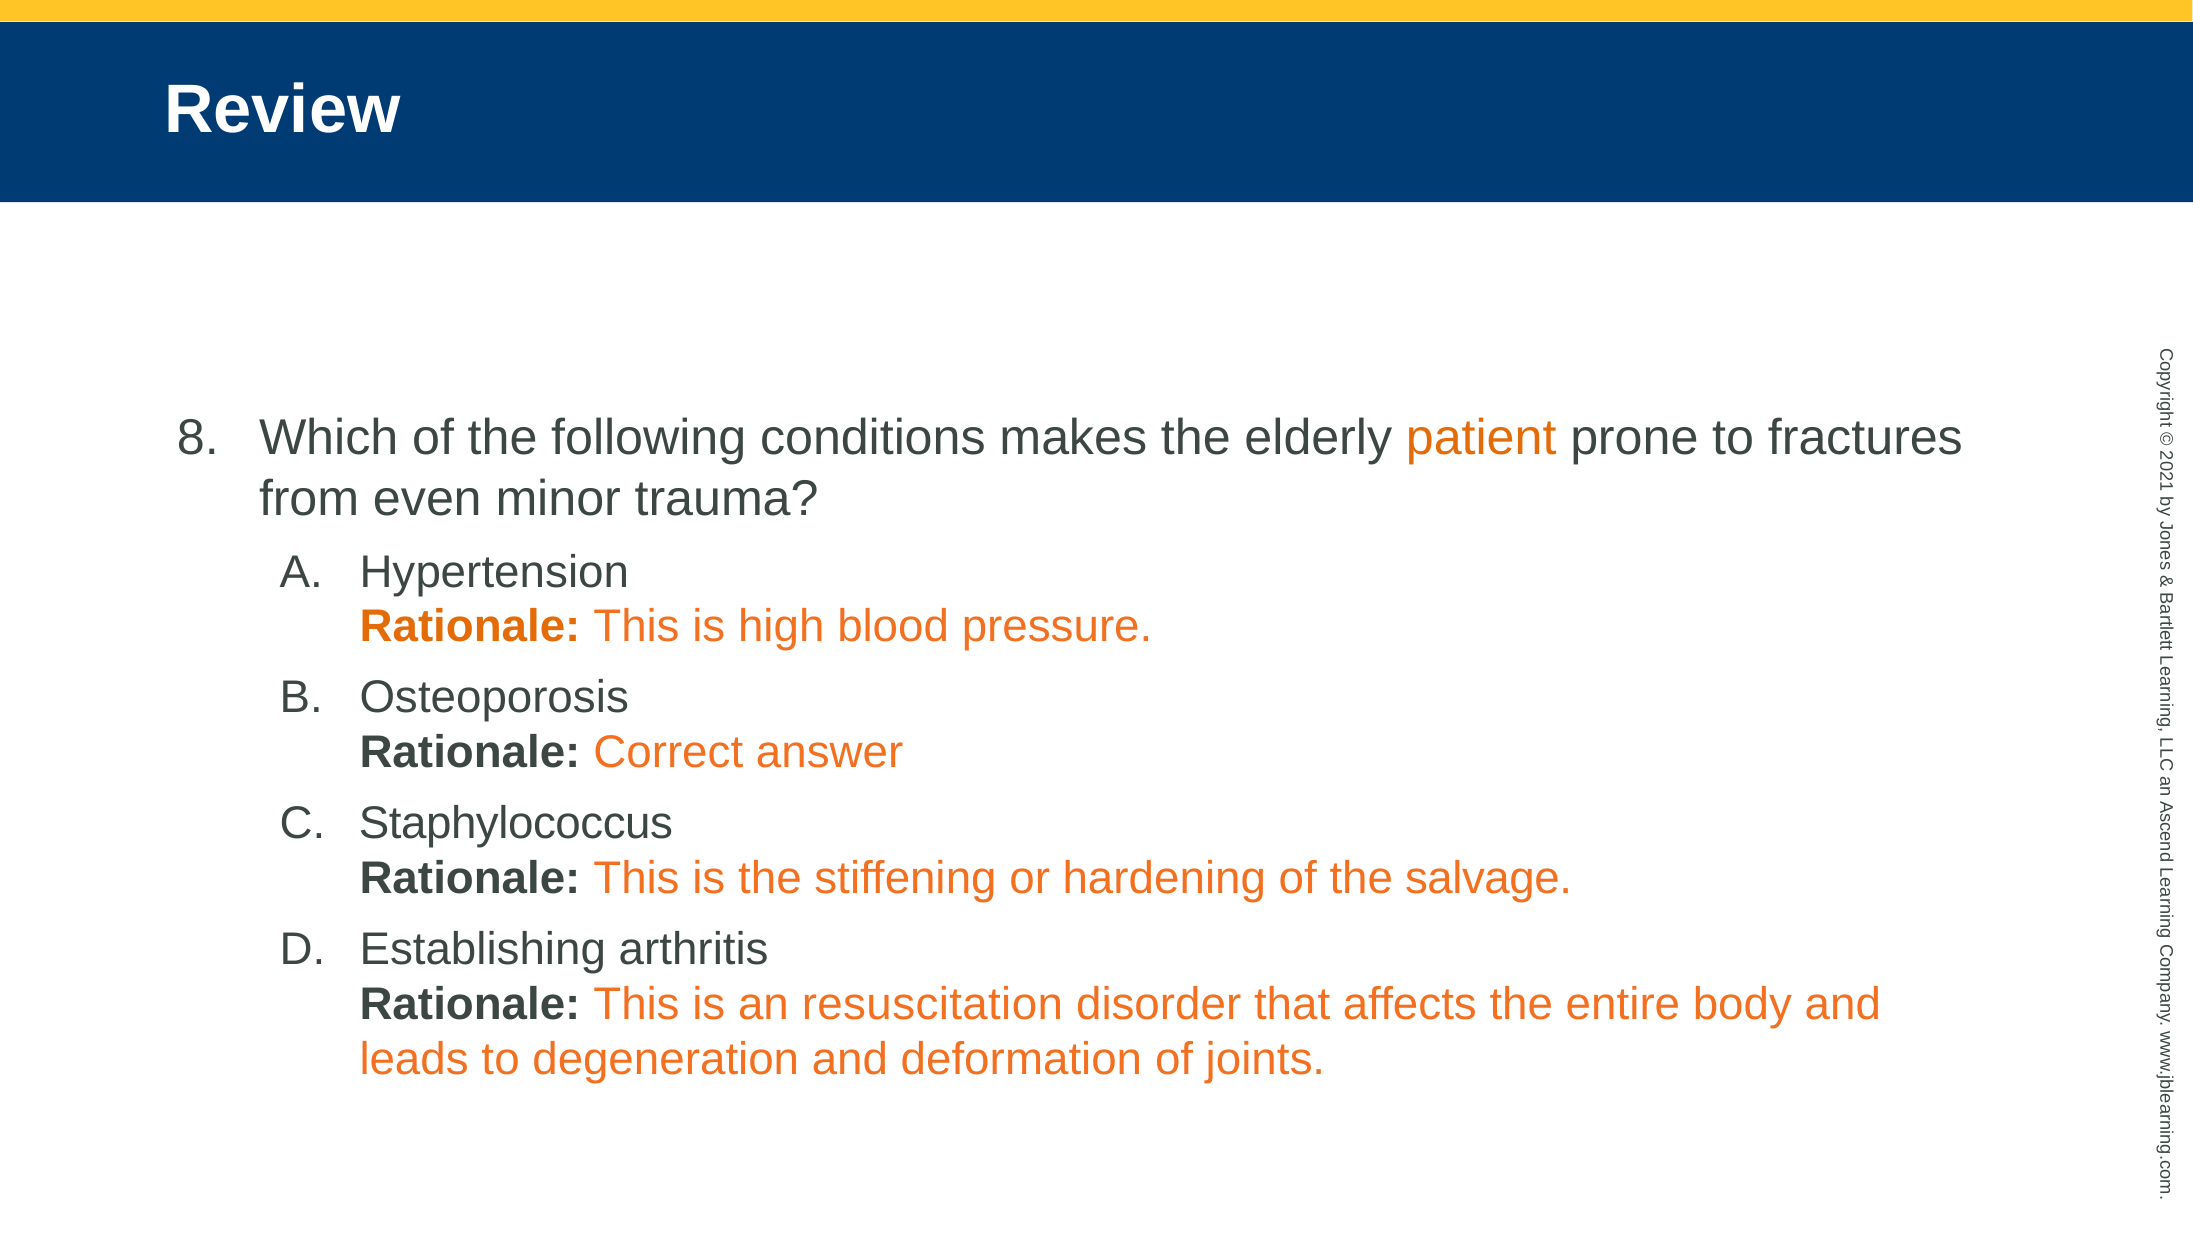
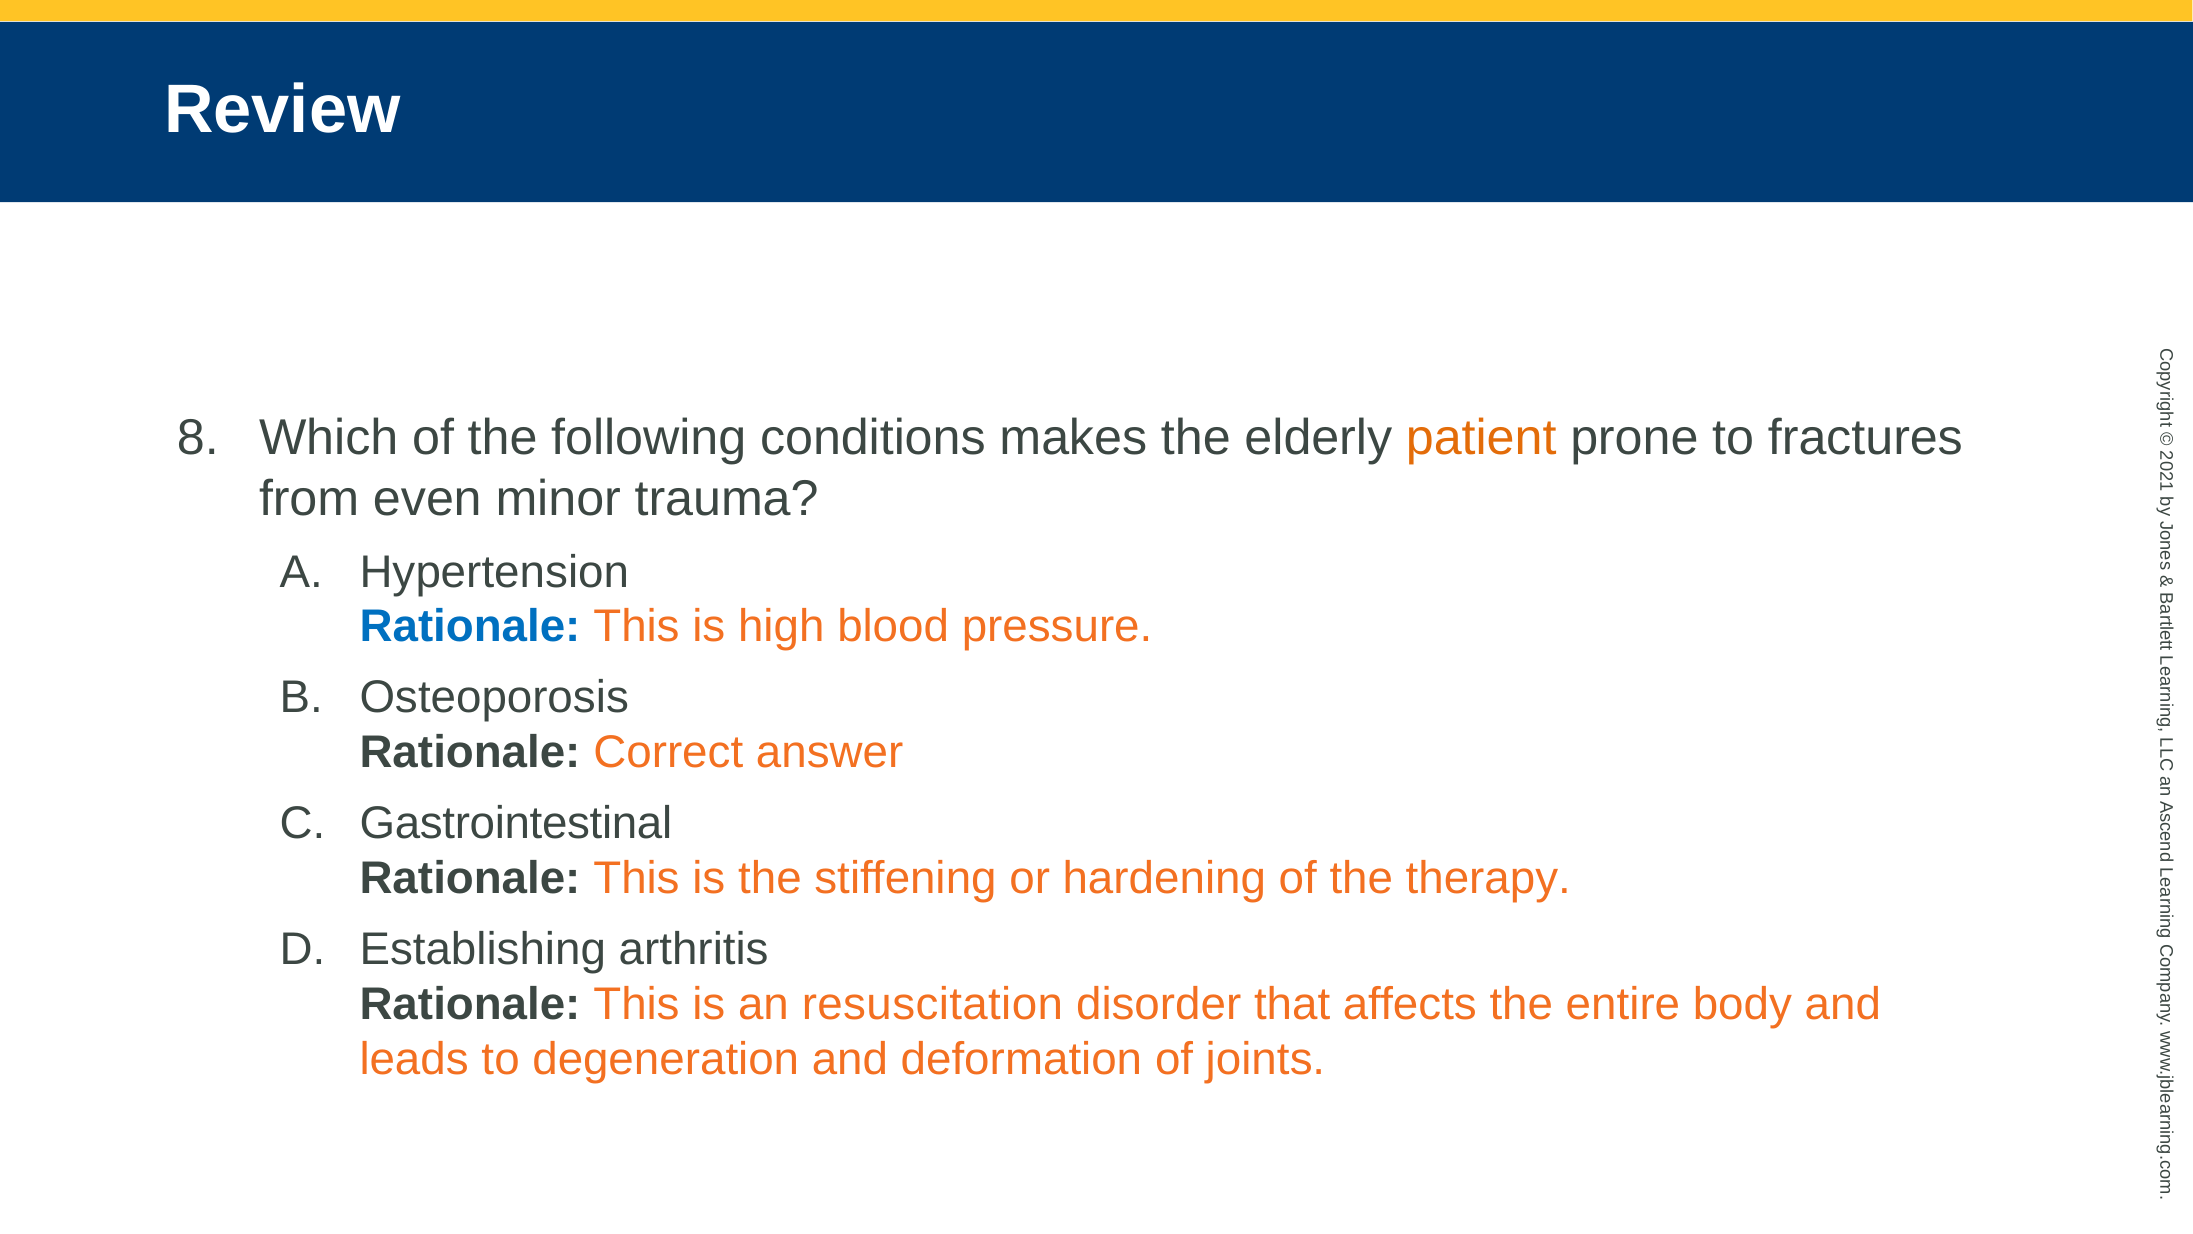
Rationale at (470, 627) colour: orange -> blue
Staphylococcus: Staphylococcus -> Gastrointestinal
salvage: salvage -> therapy
